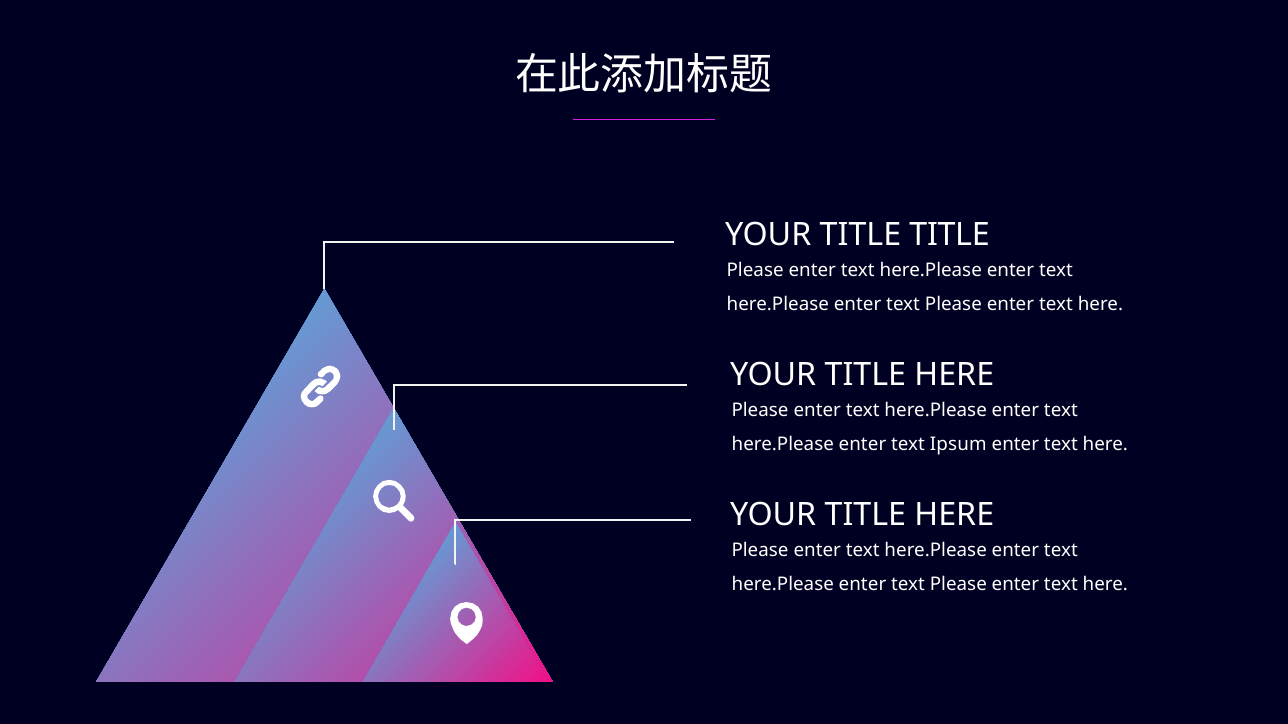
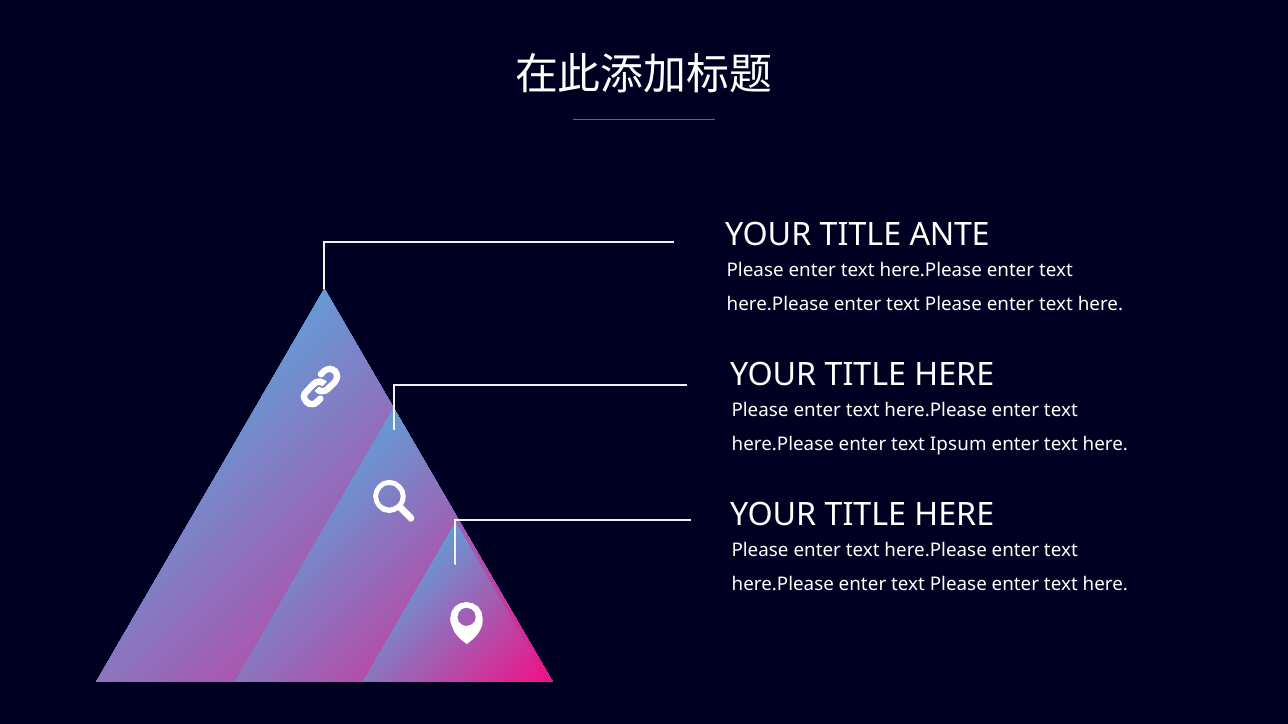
TITLE TITLE: TITLE -> ANTE
